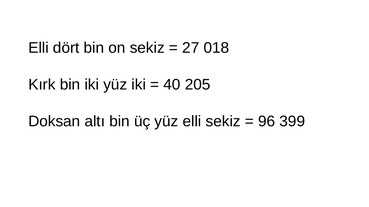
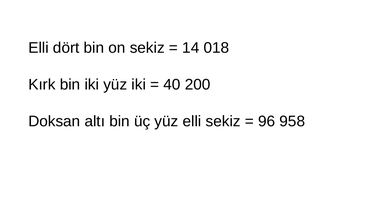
27: 27 -> 14
205: 205 -> 200
399: 399 -> 958
